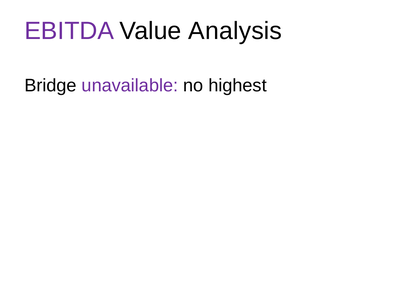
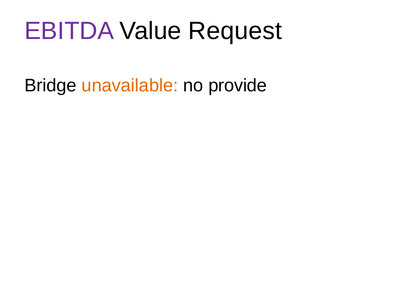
Analysis: Analysis -> Request
unavailable colour: purple -> orange
highest: highest -> provide
